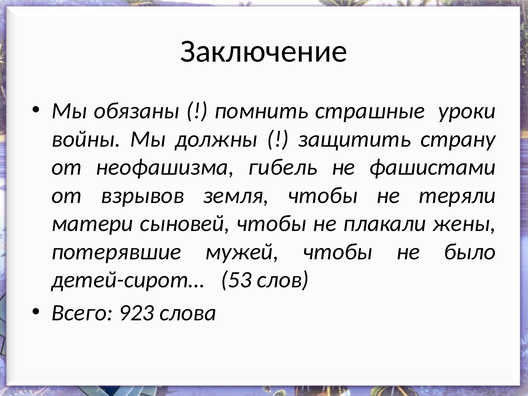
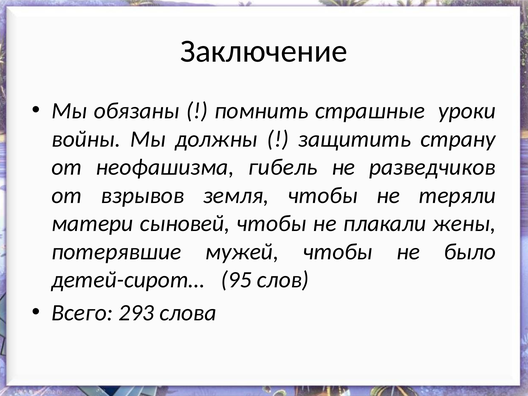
фашистами: фашистами -> разведчиков
53: 53 -> 95
923: 923 -> 293
